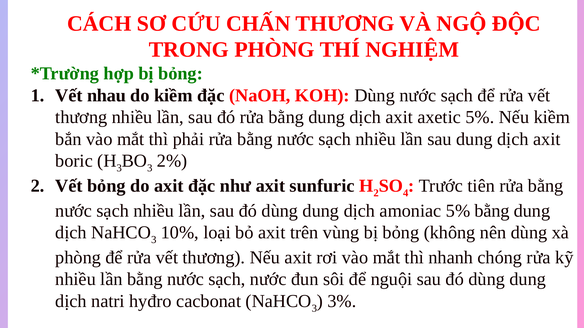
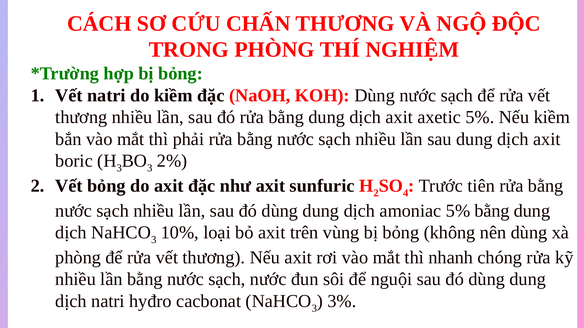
Vết nhau: nhau -> natri
